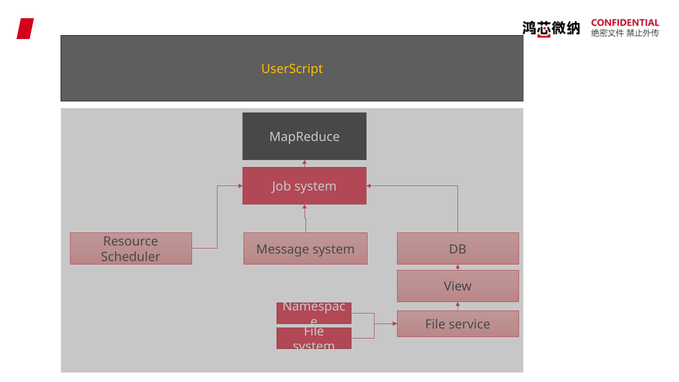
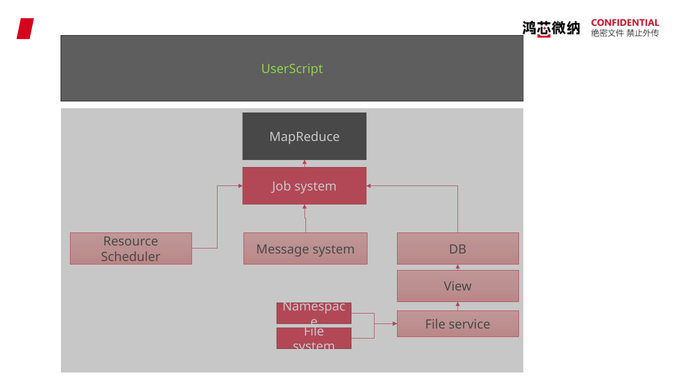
UserScript colour: yellow -> light green
